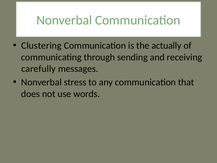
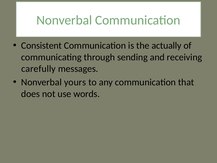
Clustering: Clustering -> Consistent
stress: stress -> yours
